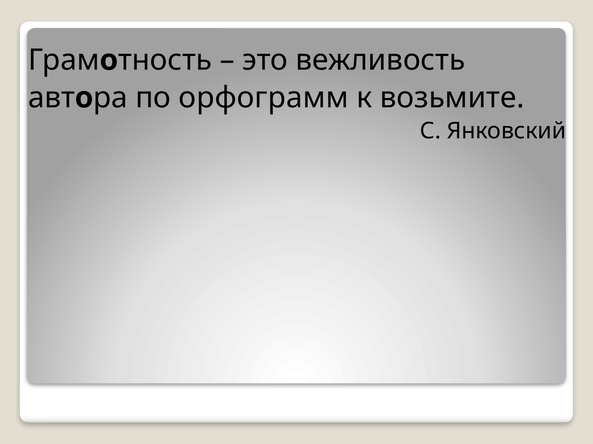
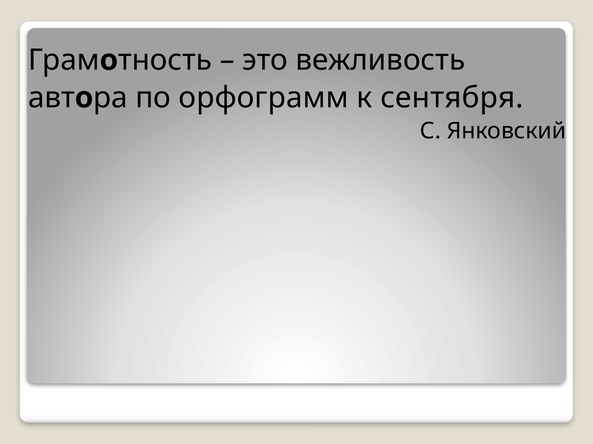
возьмите: возьмите -> сентября
